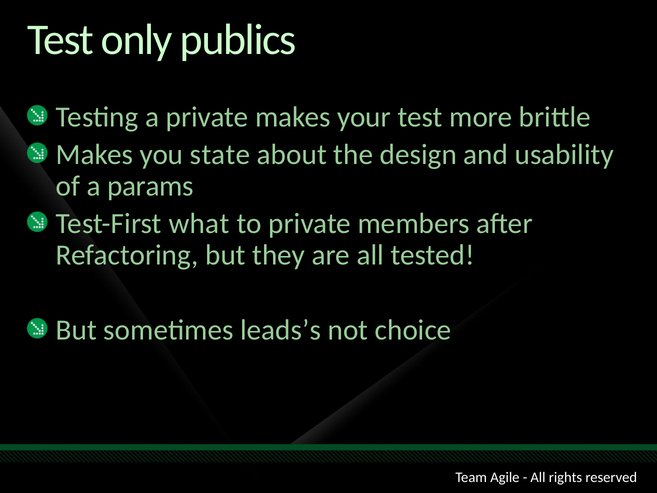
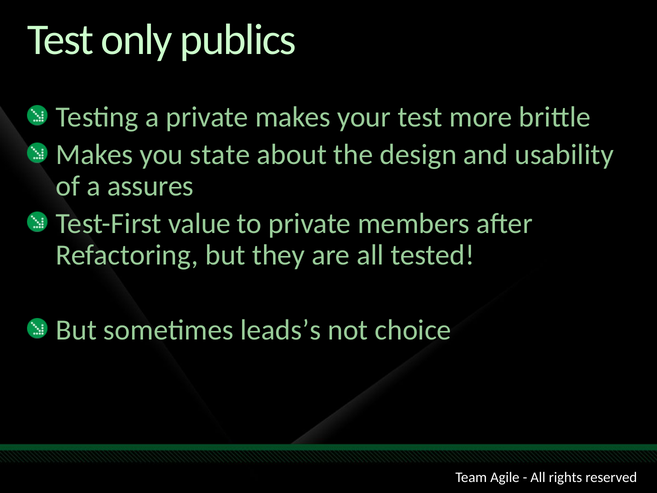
params: params -> assures
what: what -> value
